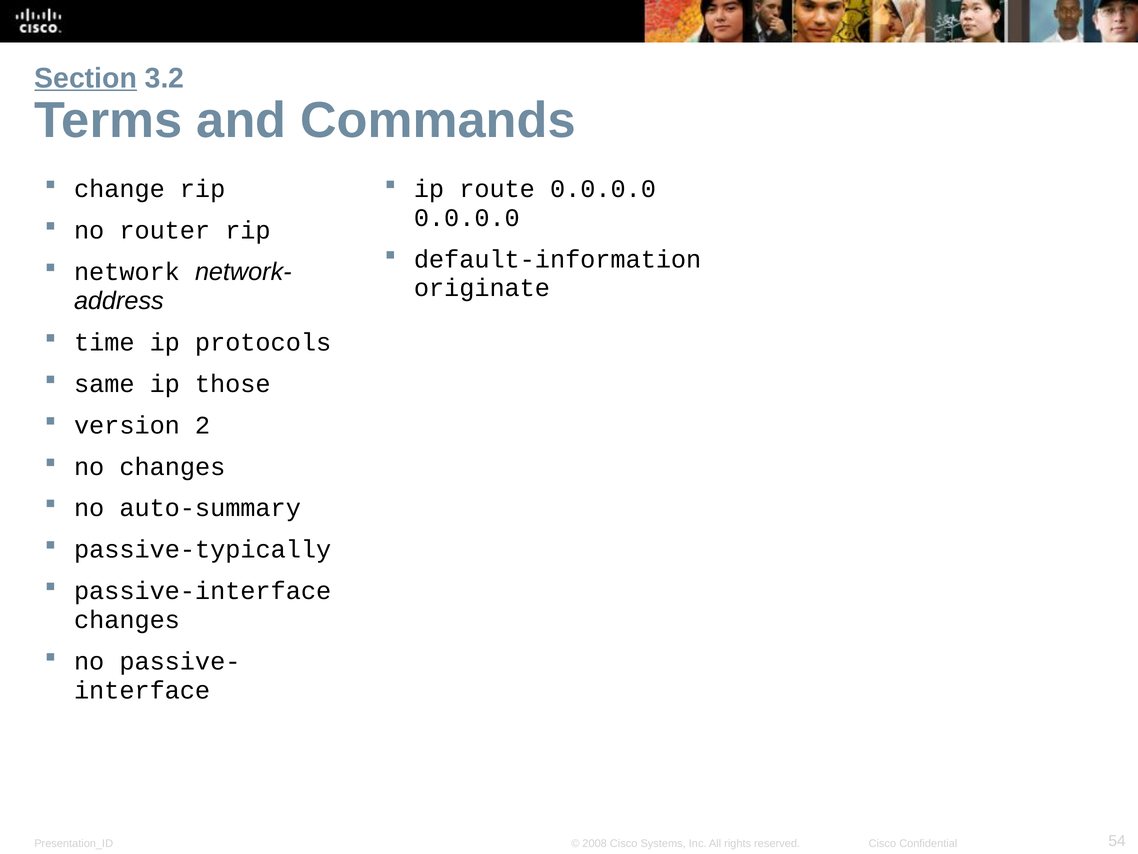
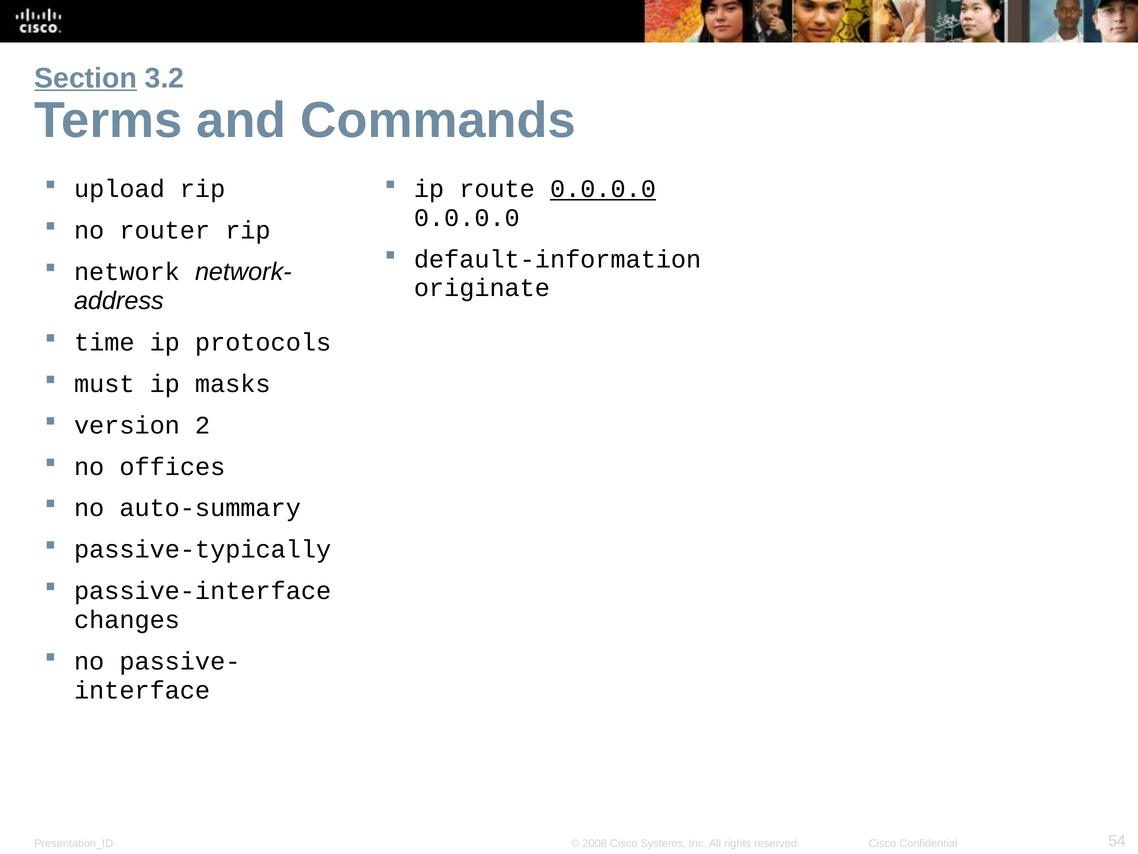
change: change -> upload
0.0.0.0 at (603, 189) underline: none -> present
same: same -> must
those: those -> masks
no changes: changes -> offices
